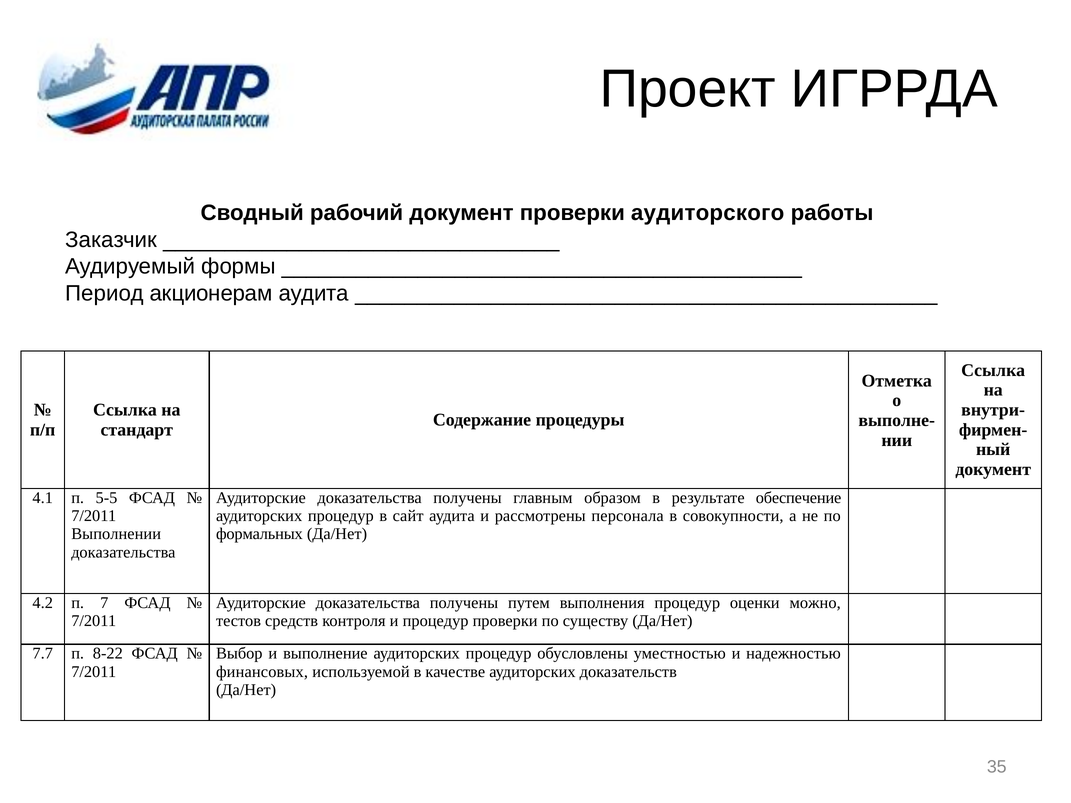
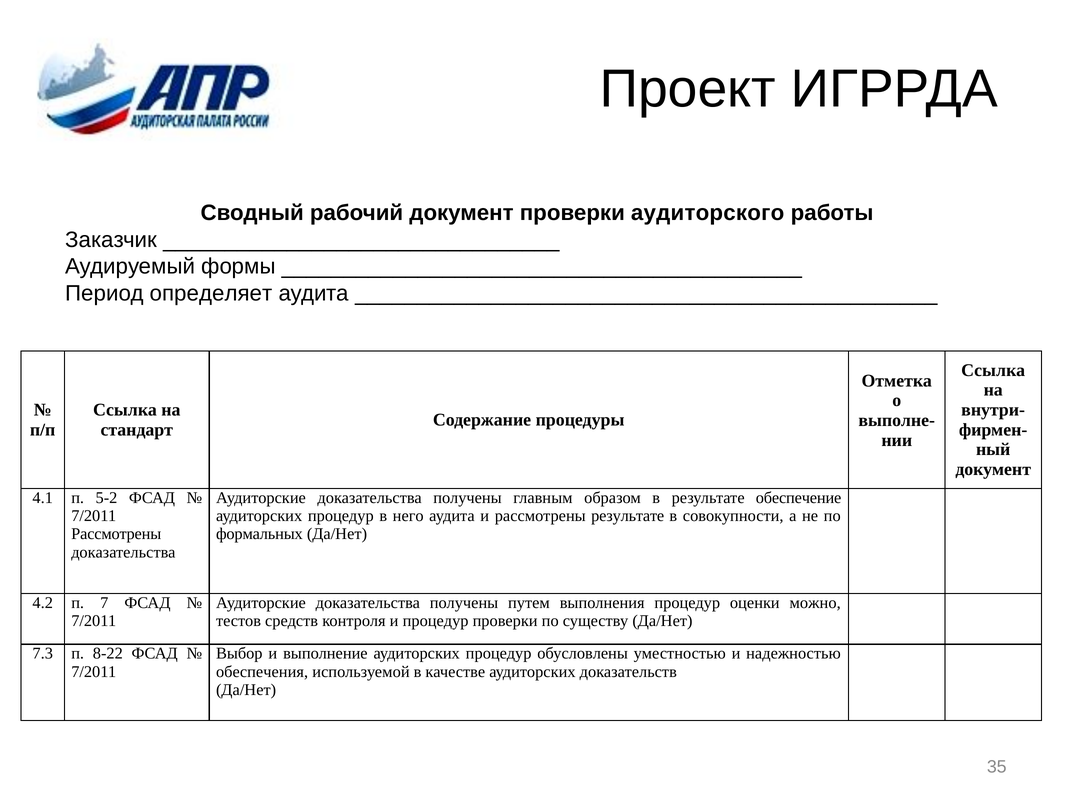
акционерам: акционерам -> определяет
5-5: 5-5 -> 5-2
сайт: сайт -> него
рассмотрены персонала: персонала -> результате
Выполнении at (116, 534): Выполнении -> Рассмотрены
7.7: 7.7 -> 7.3
финансовых: финансовых -> обеспечения
